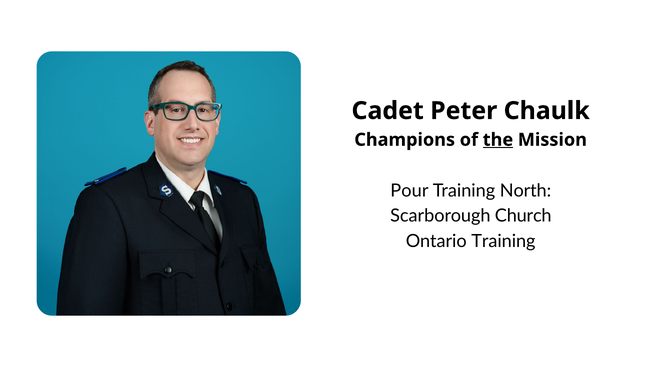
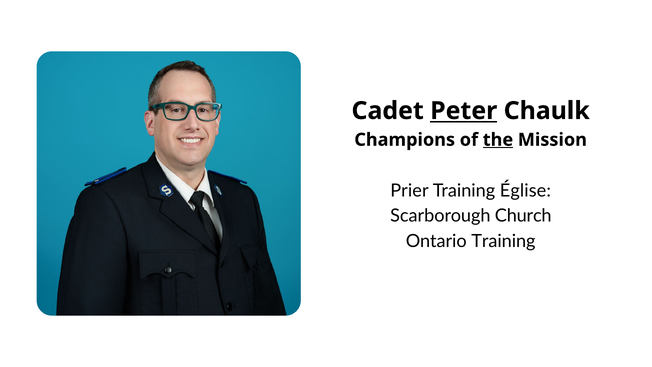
Peter underline: none -> present
Pour: Pour -> Prier
North: North -> Église
